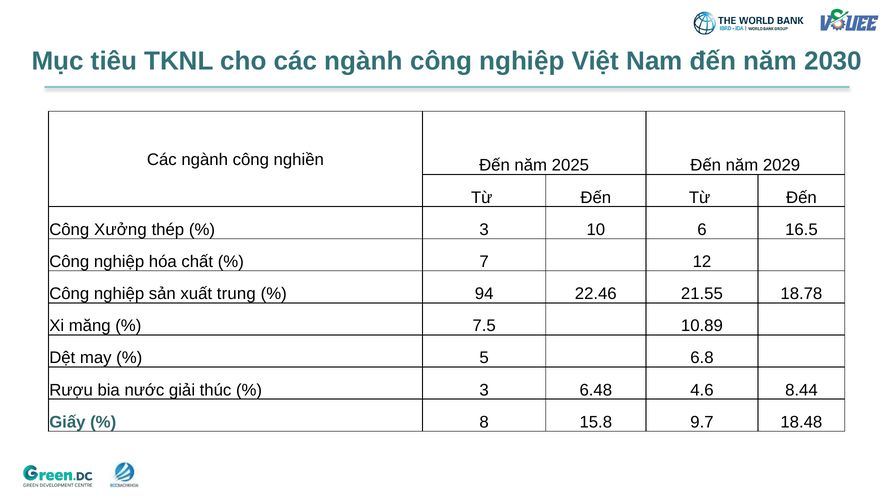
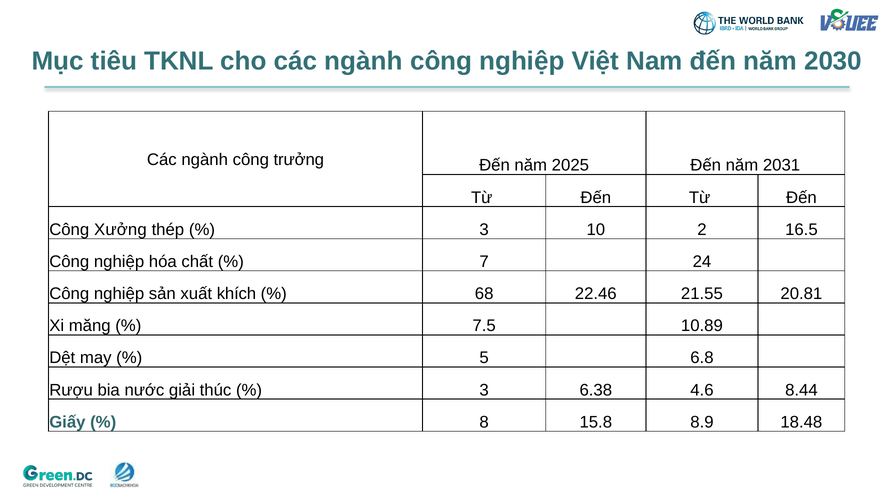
nghiền: nghiền -> trưởng
2029: 2029 -> 2031
6: 6 -> 2
12: 12 -> 24
trung: trung -> khích
94: 94 -> 68
18.78: 18.78 -> 20.81
6.48: 6.48 -> 6.38
9.7: 9.7 -> 8.9
